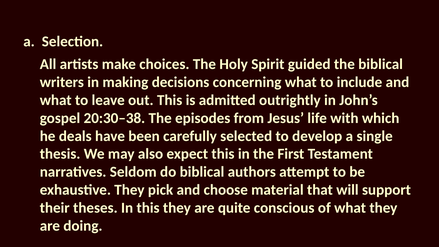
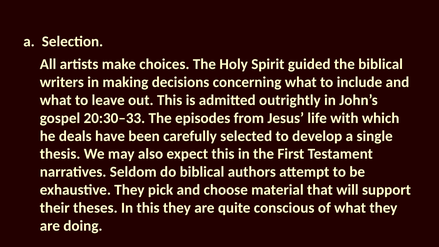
20:30–38: 20:30–38 -> 20:30–33
